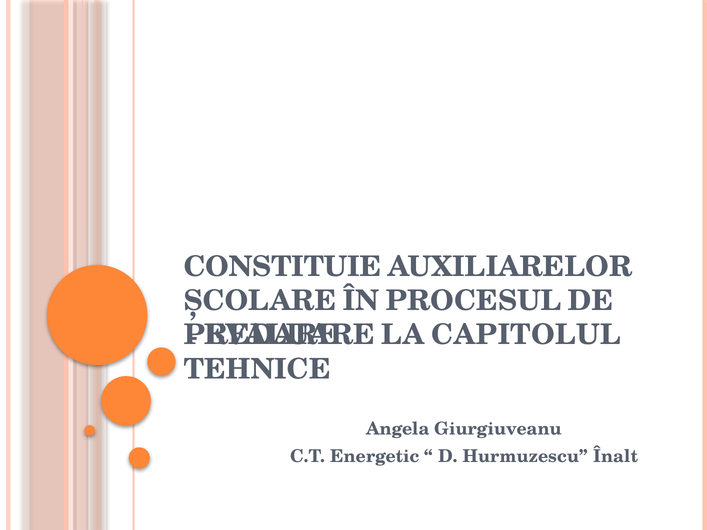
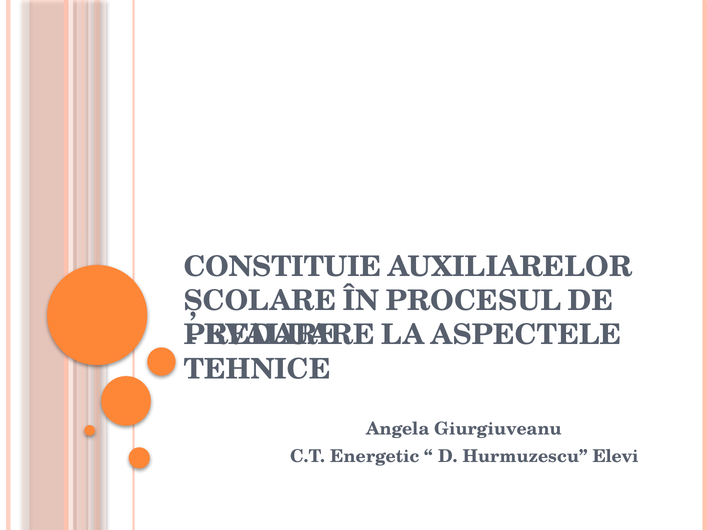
CAPITOLUL: CAPITOLUL -> ASPECTELE
Înalt: Înalt -> Elevi
